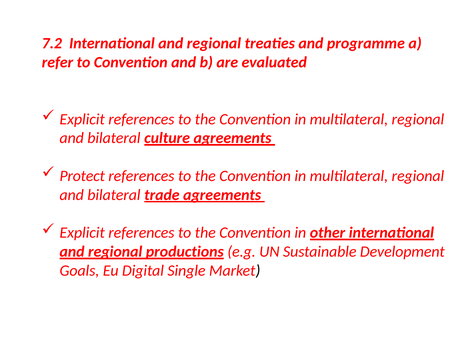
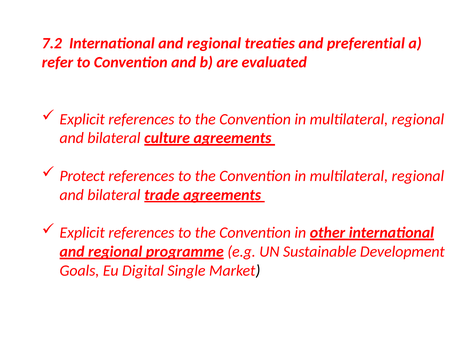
programme: programme -> preferential
productions: productions -> programme
